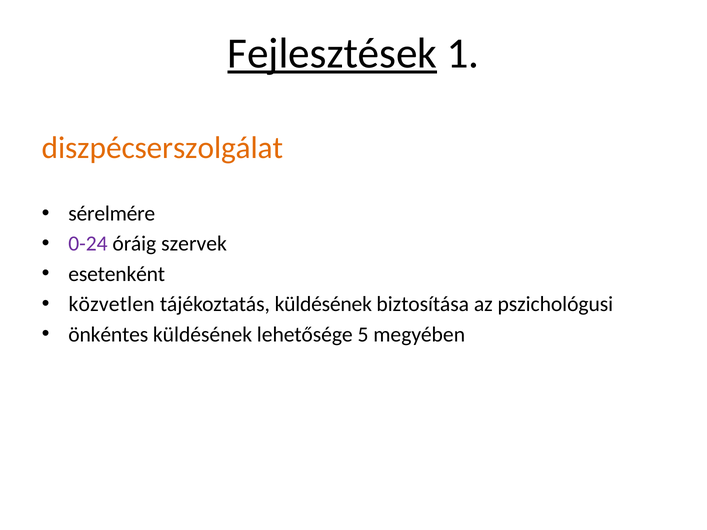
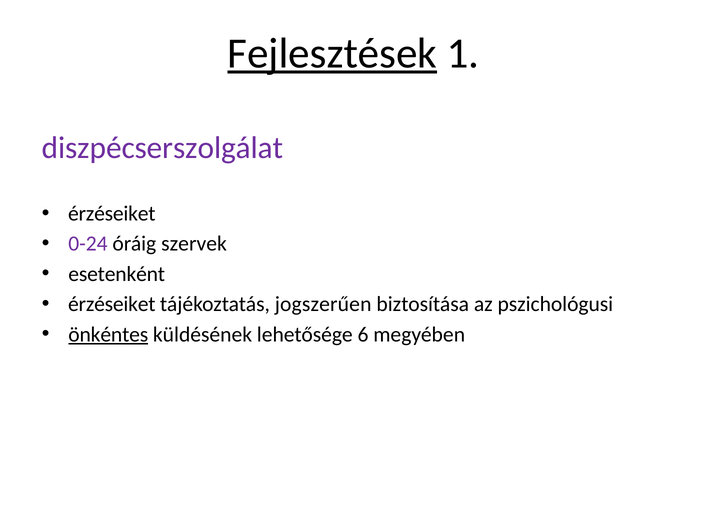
diszpécserszolgálat colour: orange -> purple
sérelmére at (112, 214): sérelmére -> érzéseiket
közvetlen at (112, 304): közvetlen -> érzéseiket
tájékoztatás küldésének: küldésének -> jogszerűen
önkéntes underline: none -> present
5: 5 -> 6
